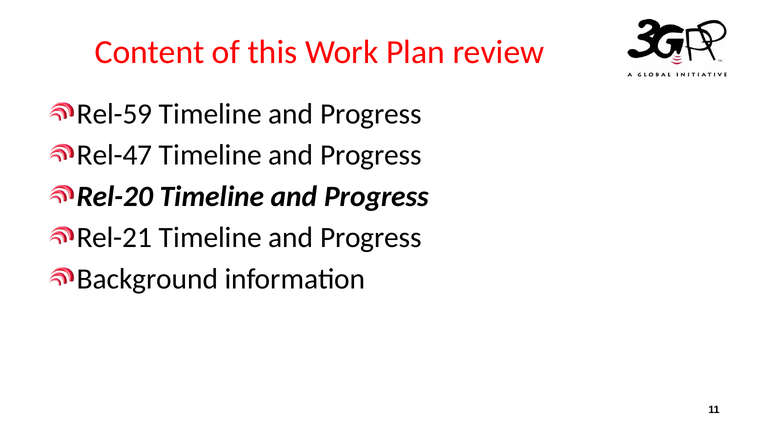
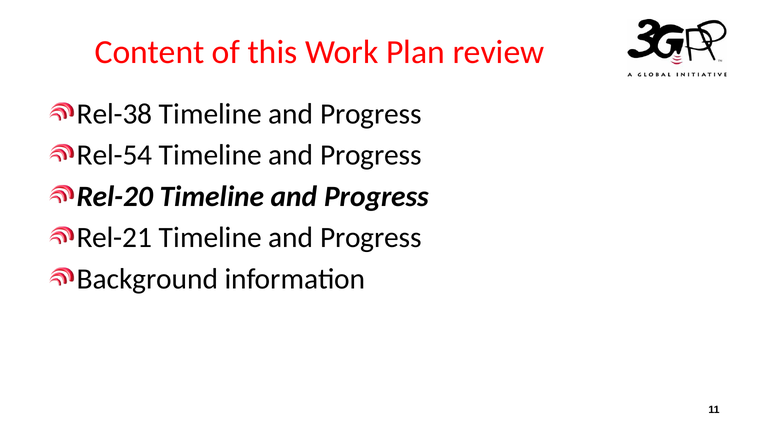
Rel-59: Rel-59 -> Rel-38
Rel-47: Rel-47 -> Rel-54
